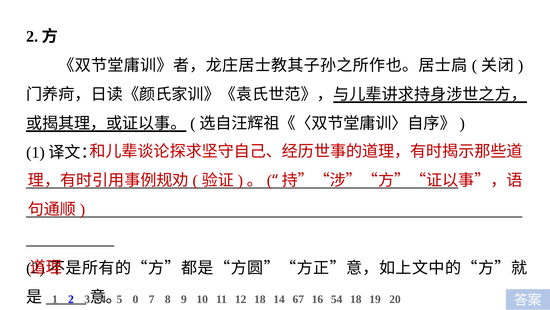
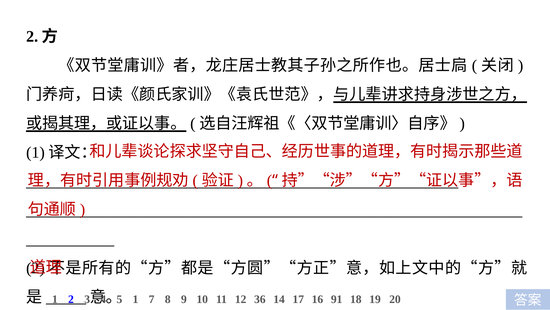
0 at (136, 299): 0 -> 1
12 18: 18 -> 36
67: 67 -> 17
54: 54 -> 91
